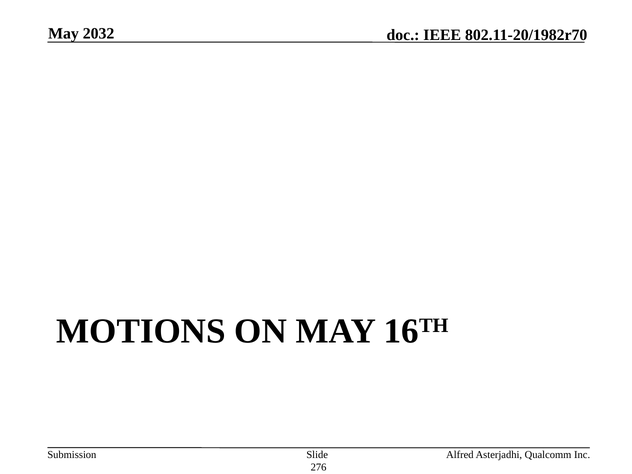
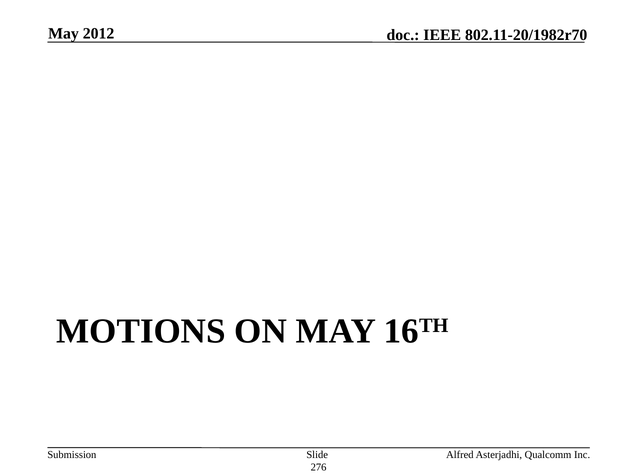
2032: 2032 -> 2012
